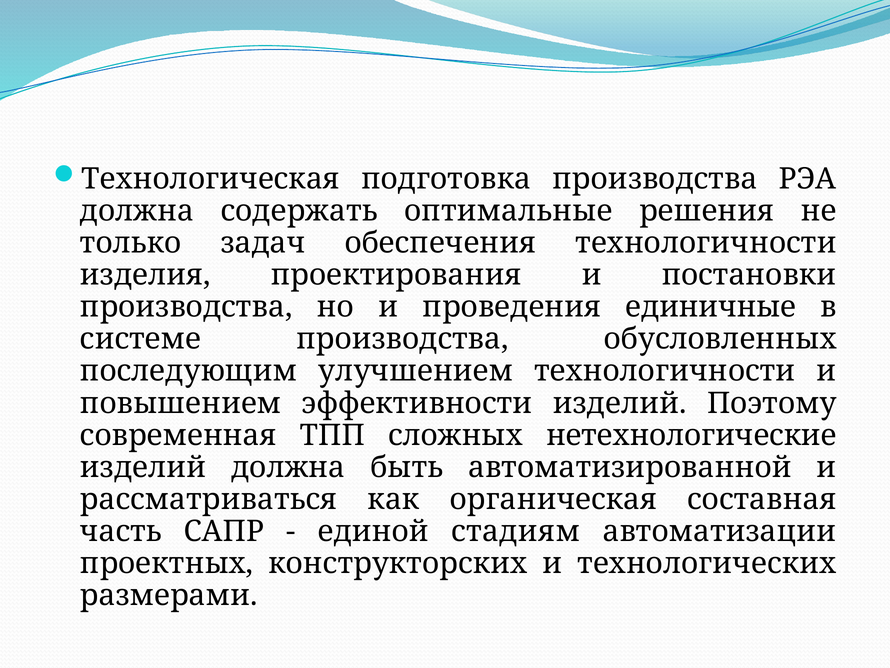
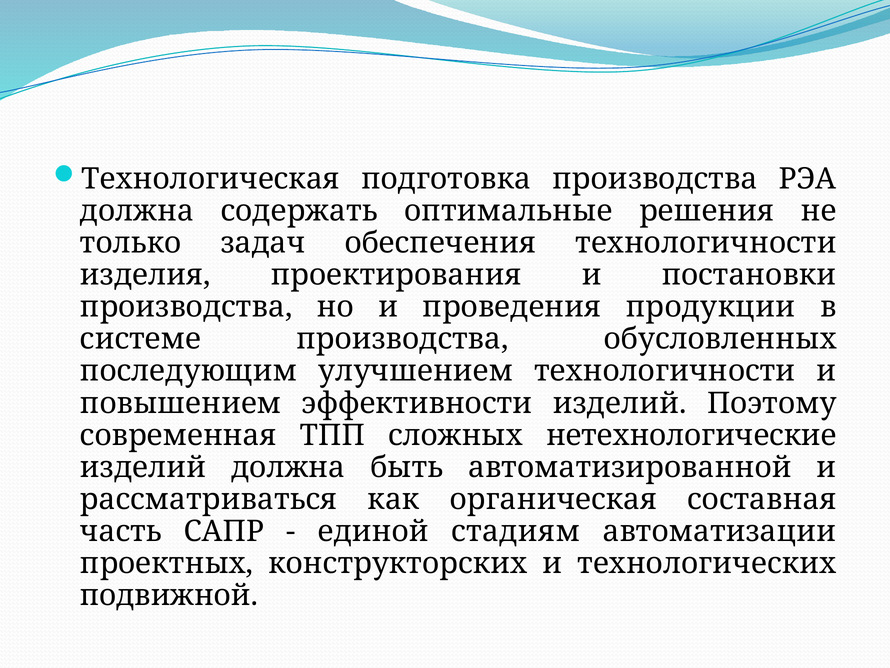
единичные: единичные -> продукции
размерами: размерами -> подвижной
